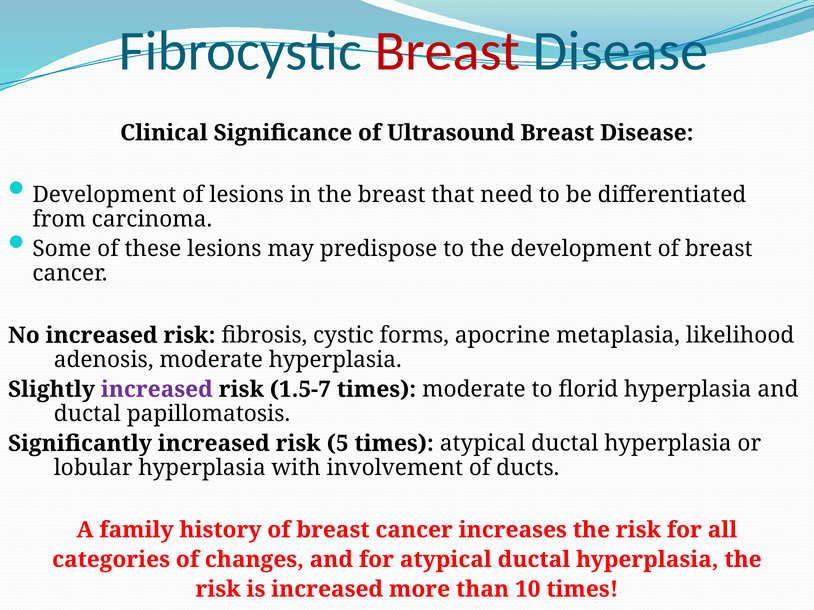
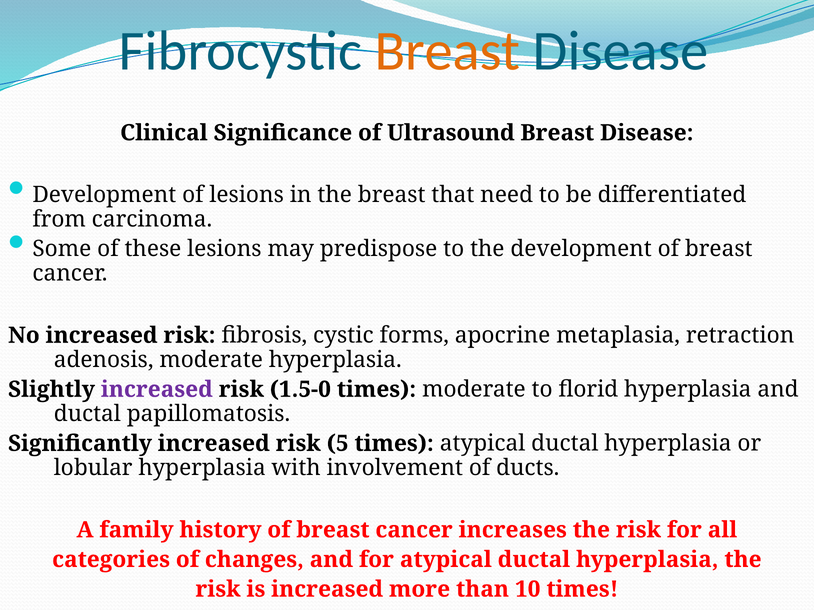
Breast at (448, 51) colour: red -> orange
likelihood: likelihood -> retraction
1.5-7: 1.5-7 -> 1.5-0
